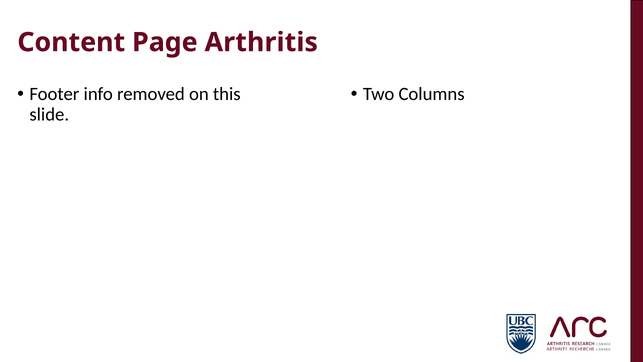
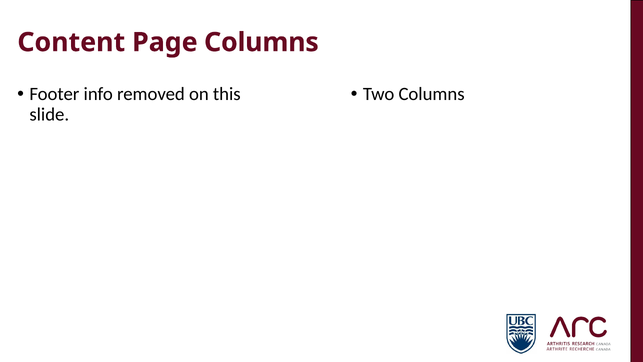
Page Arthritis: Arthritis -> Columns
